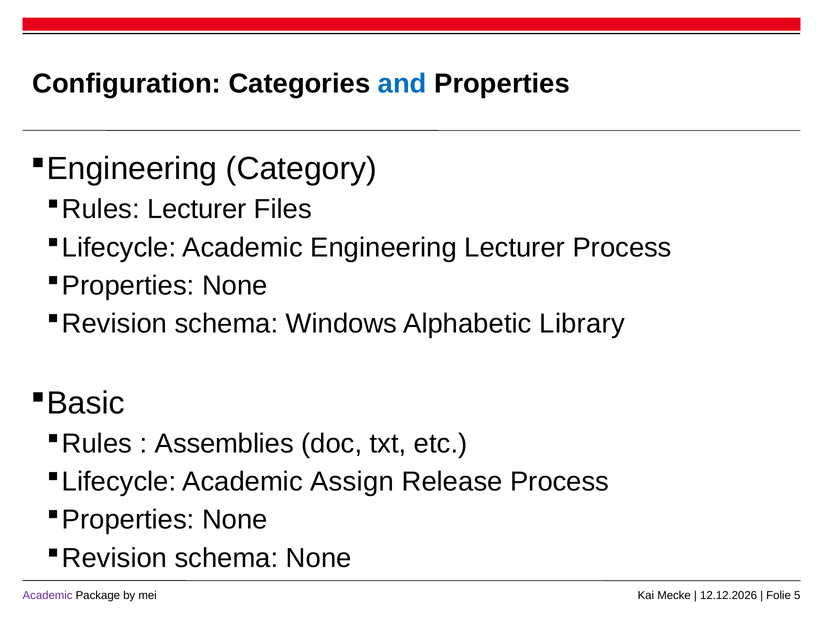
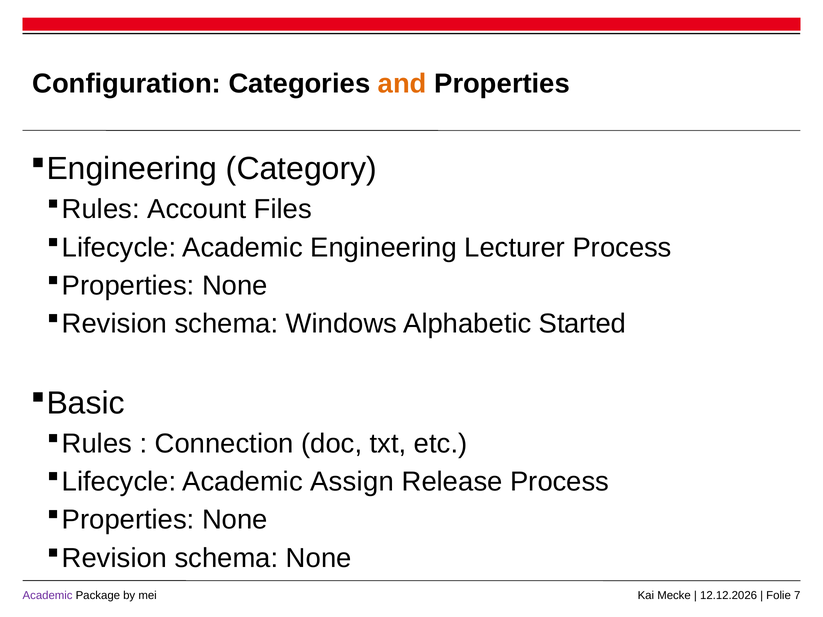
and colour: blue -> orange
Lecturer at (197, 209): Lecturer -> Account
Library: Library -> Started
Assemblies: Assemblies -> Connection
5: 5 -> 7
